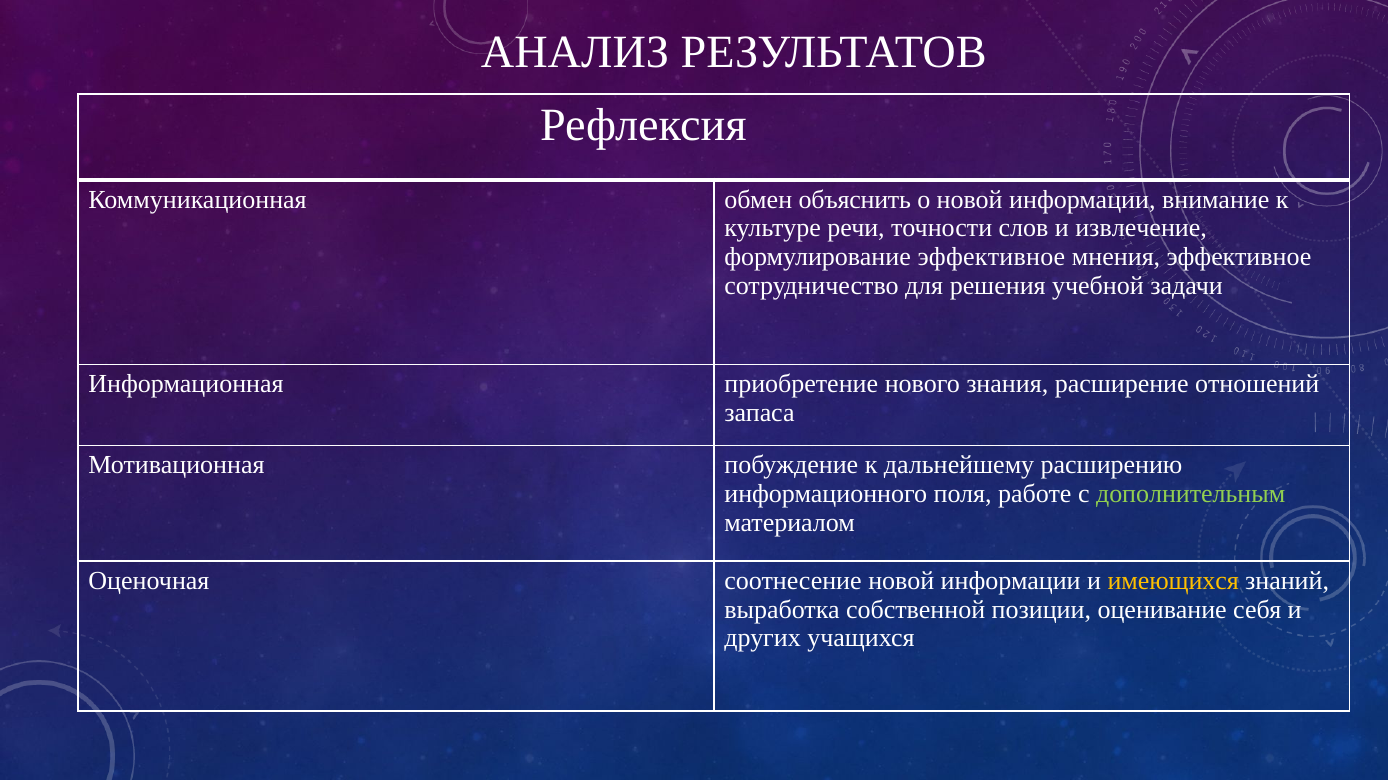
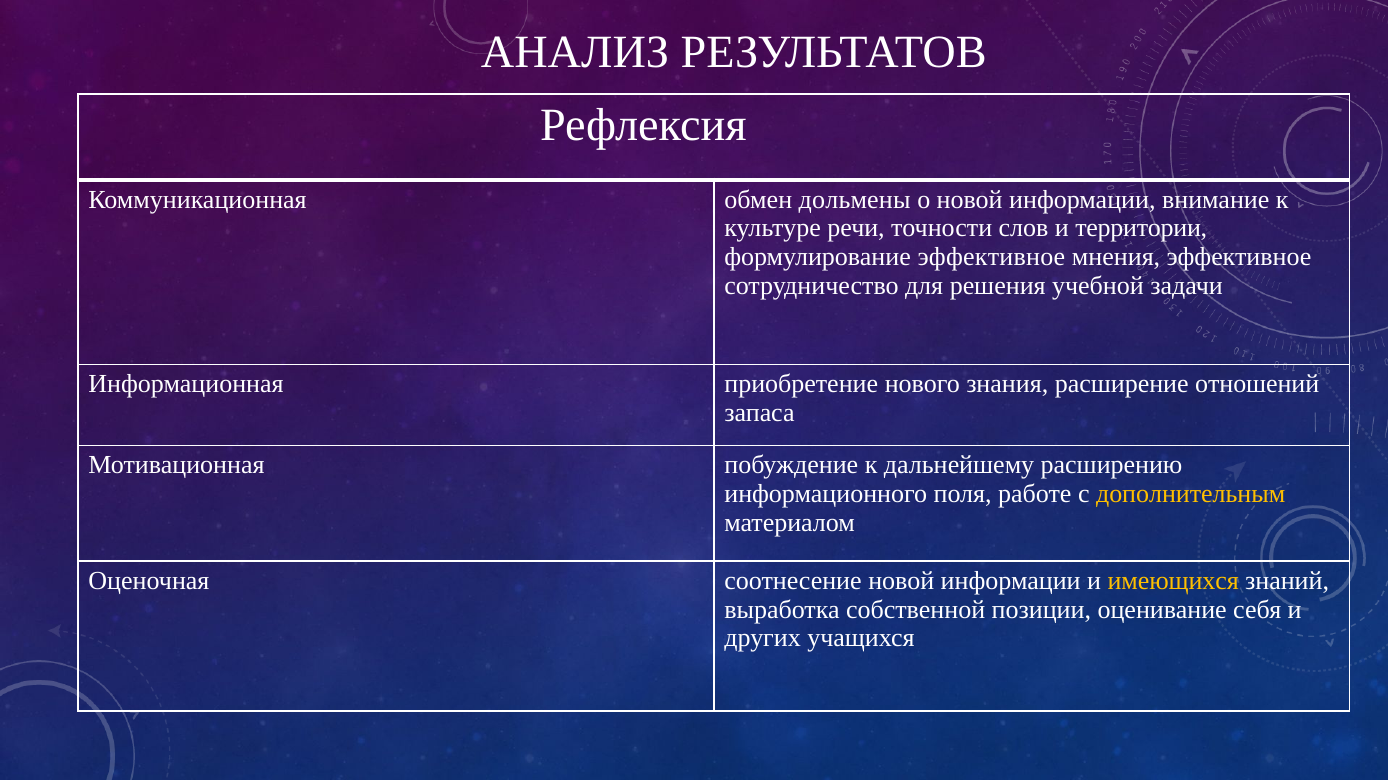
объяснить: объяснить -> дольмены
извлечение: извлечение -> территории
дополнительным colour: light green -> yellow
